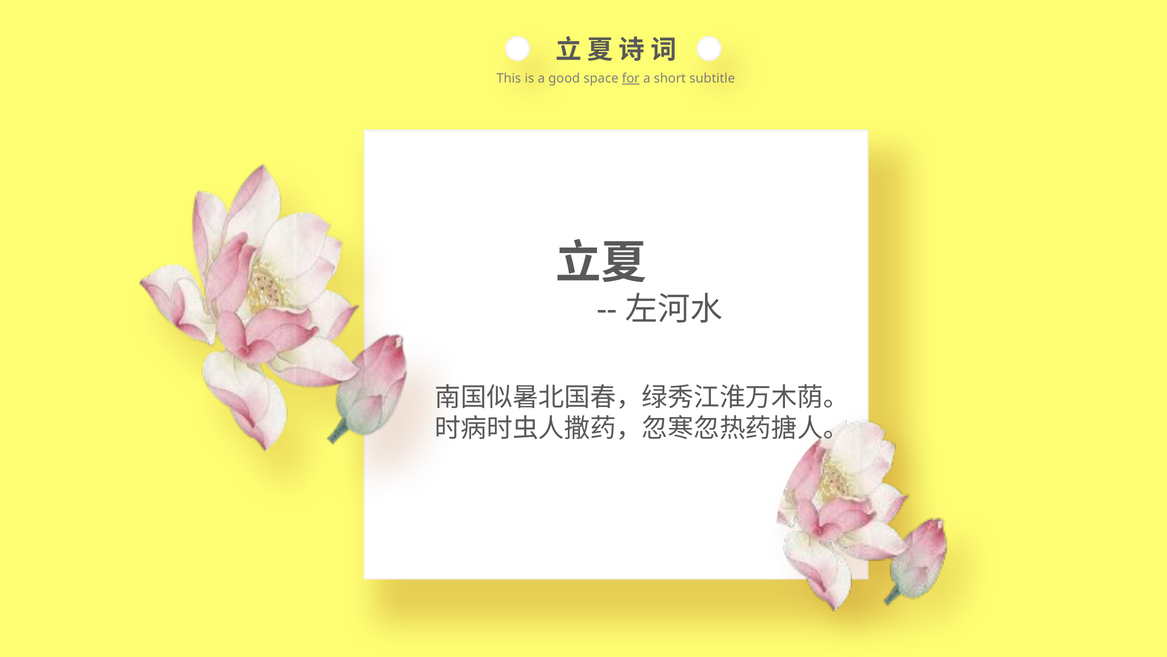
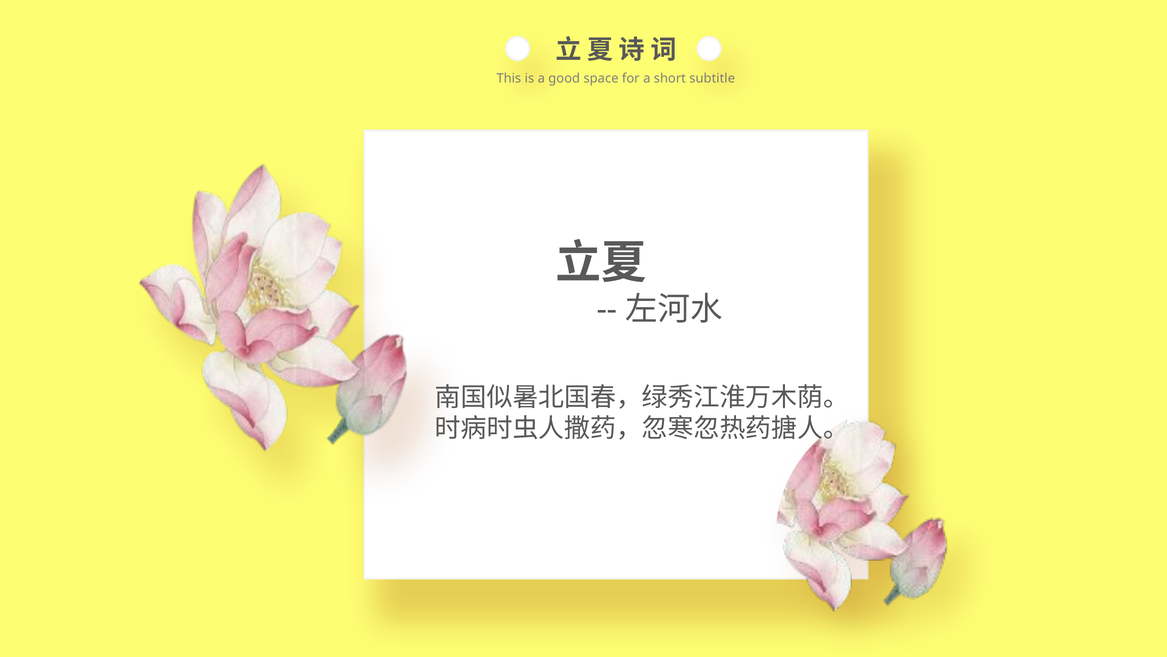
for underline: present -> none
